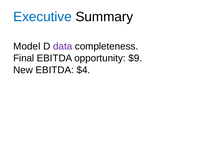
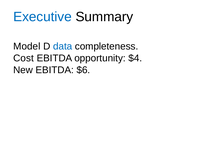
data colour: purple -> blue
Final: Final -> Cost
$9: $9 -> $4
$4: $4 -> $6
